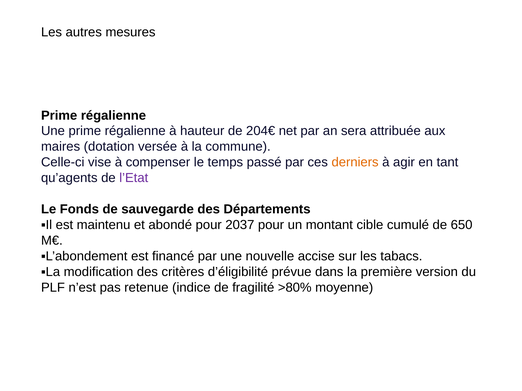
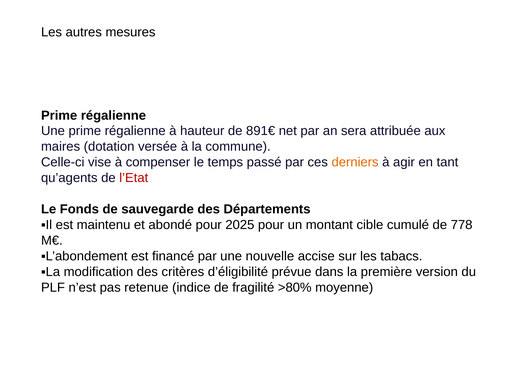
204€: 204€ -> 891€
l’Etat colour: purple -> red
2037: 2037 -> 2025
650: 650 -> 778
